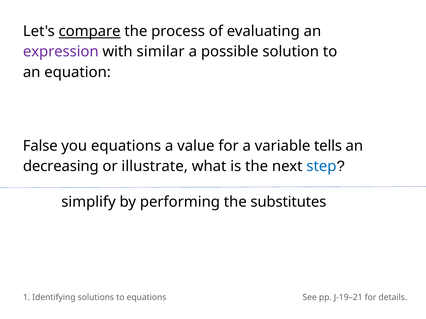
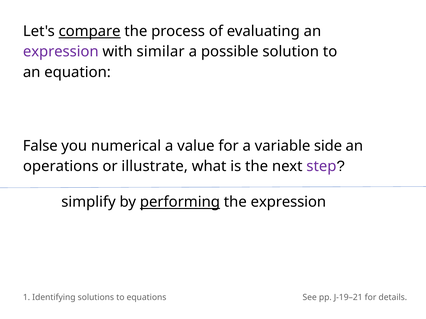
you equations: equations -> numerical
tells: tells -> side
decreasing: decreasing -> operations
step colour: blue -> purple
performing underline: none -> present
the substitutes: substitutes -> expression
